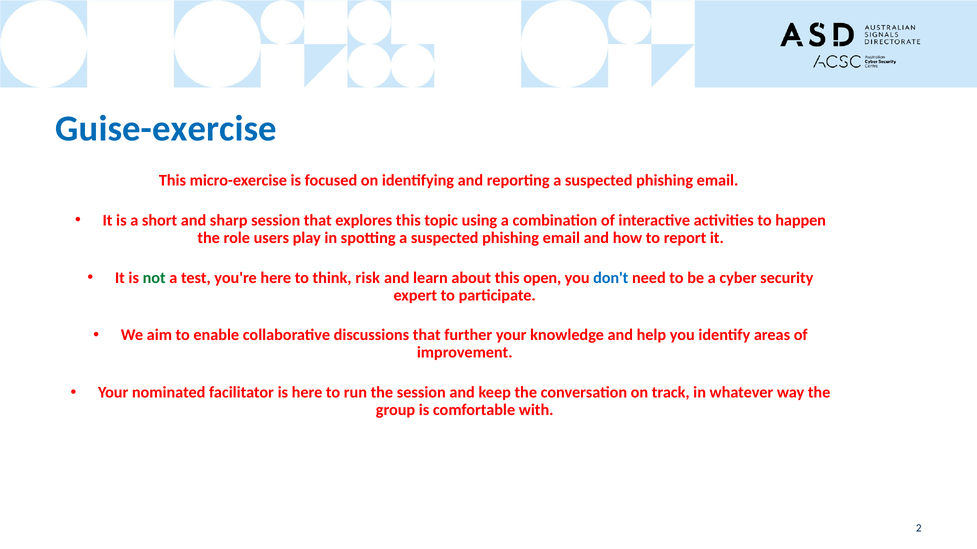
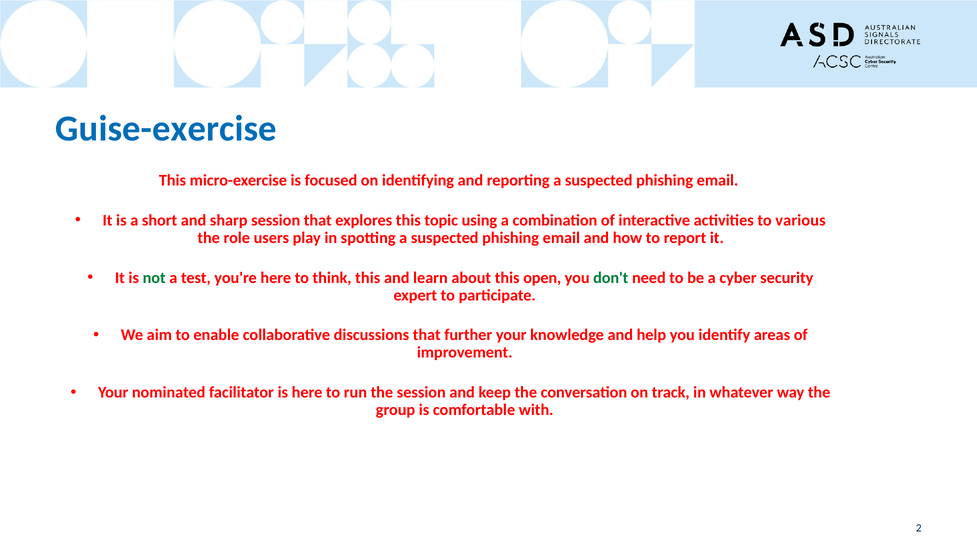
happen: happen -> various
think risk: risk -> this
don't colour: blue -> green
